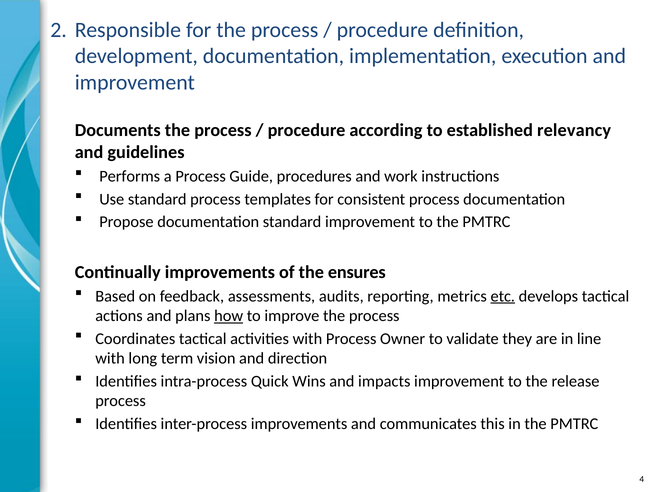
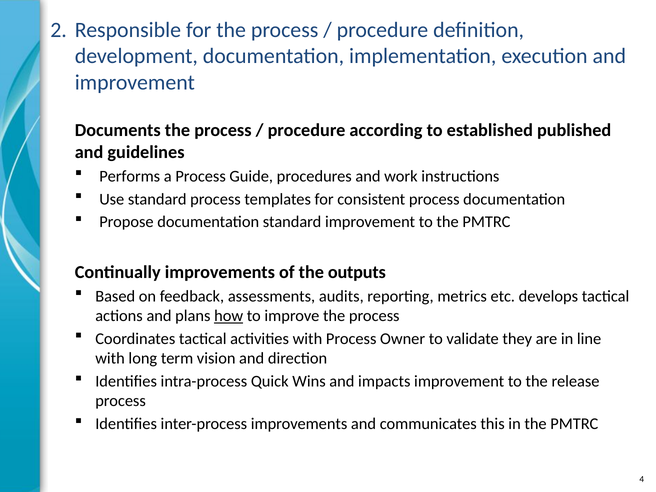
relevancy: relevancy -> published
ensures: ensures -> outputs
etc underline: present -> none
